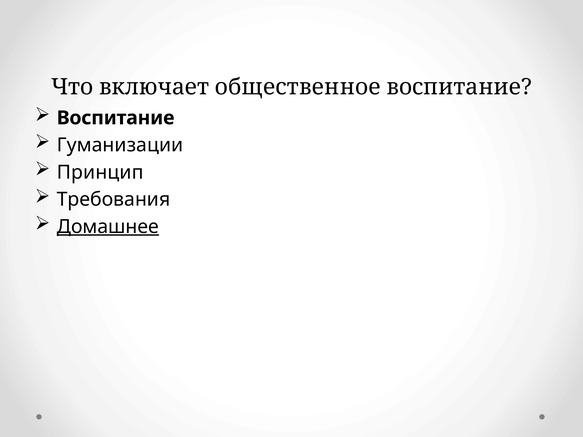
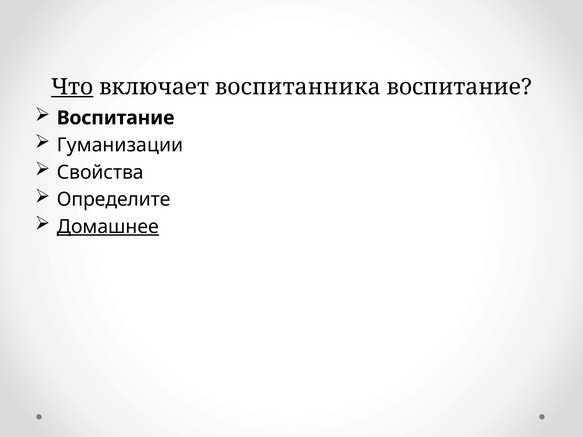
Что underline: none -> present
общественное: общественное -> воспитанника
Принцип: Принцип -> Свойства
Требования: Требования -> Определите
